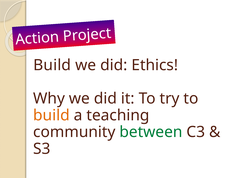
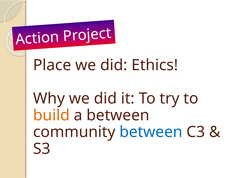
Build at (52, 65): Build -> Place
a teaching: teaching -> between
between at (151, 132) colour: green -> blue
